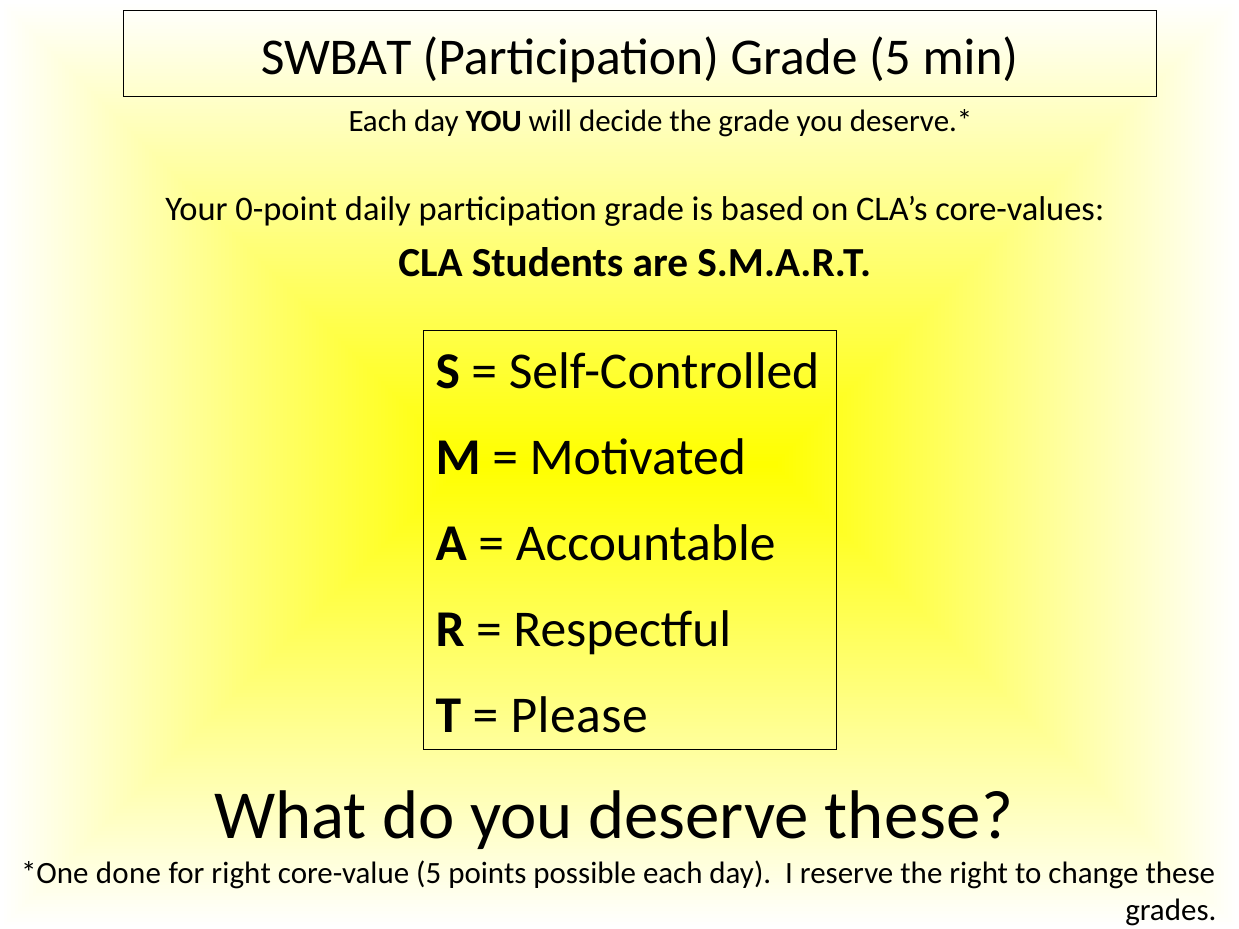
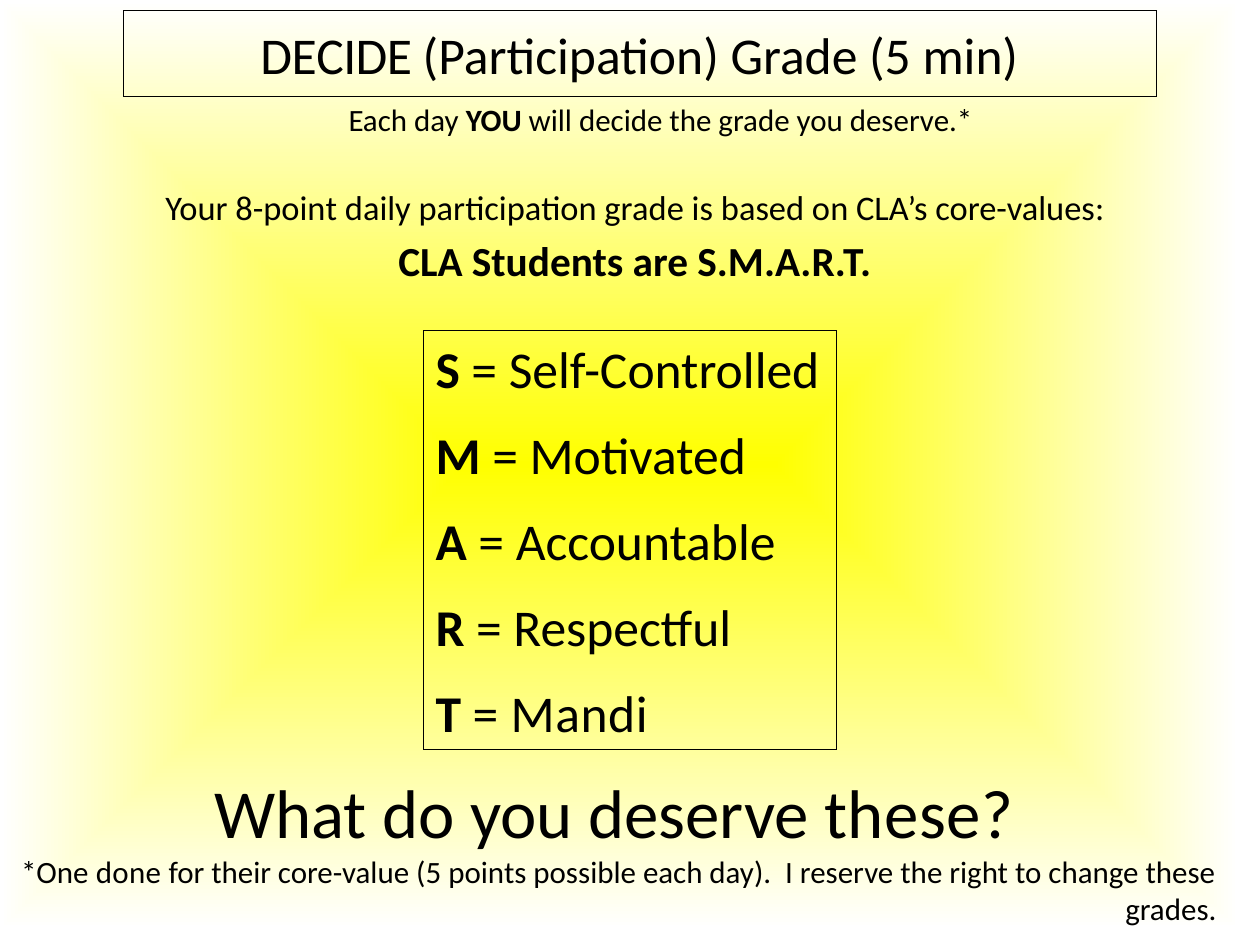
SWBAT at (336, 57): SWBAT -> DECIDE
0-point: 0-point -> 8-point
Please: Please -> Mandi
for right: right -> their
